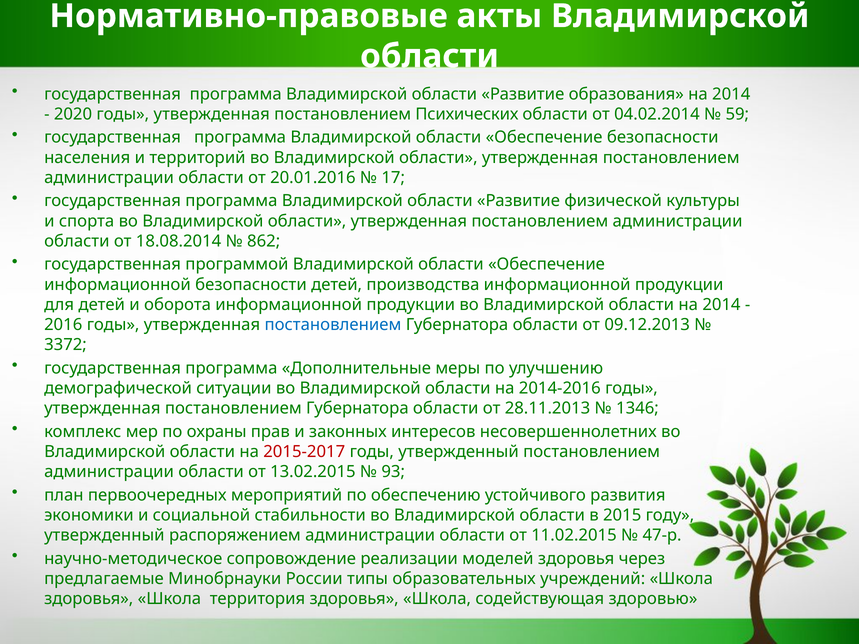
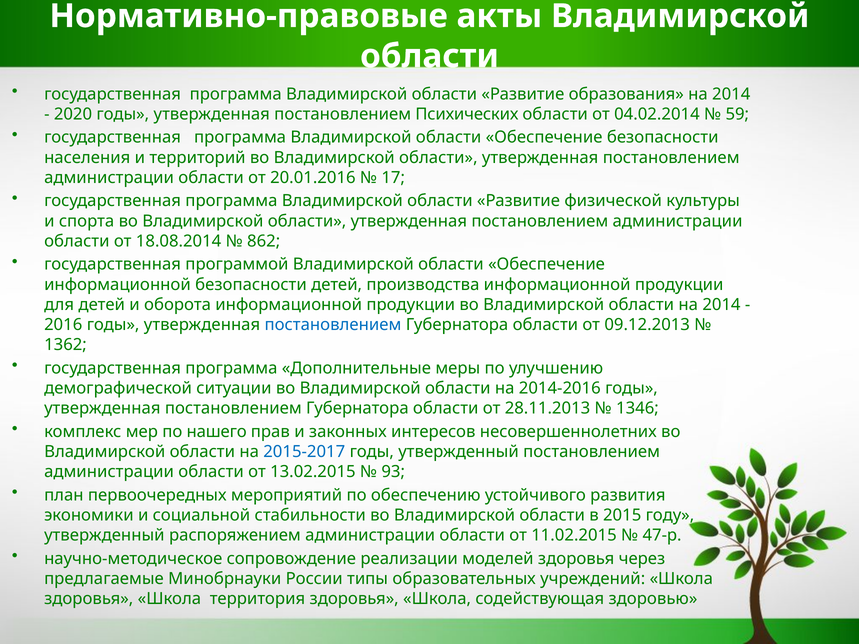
3372: 3372 -> 1362
охраны: охраны -> нашего
2015-2017 colour: red -> blue
